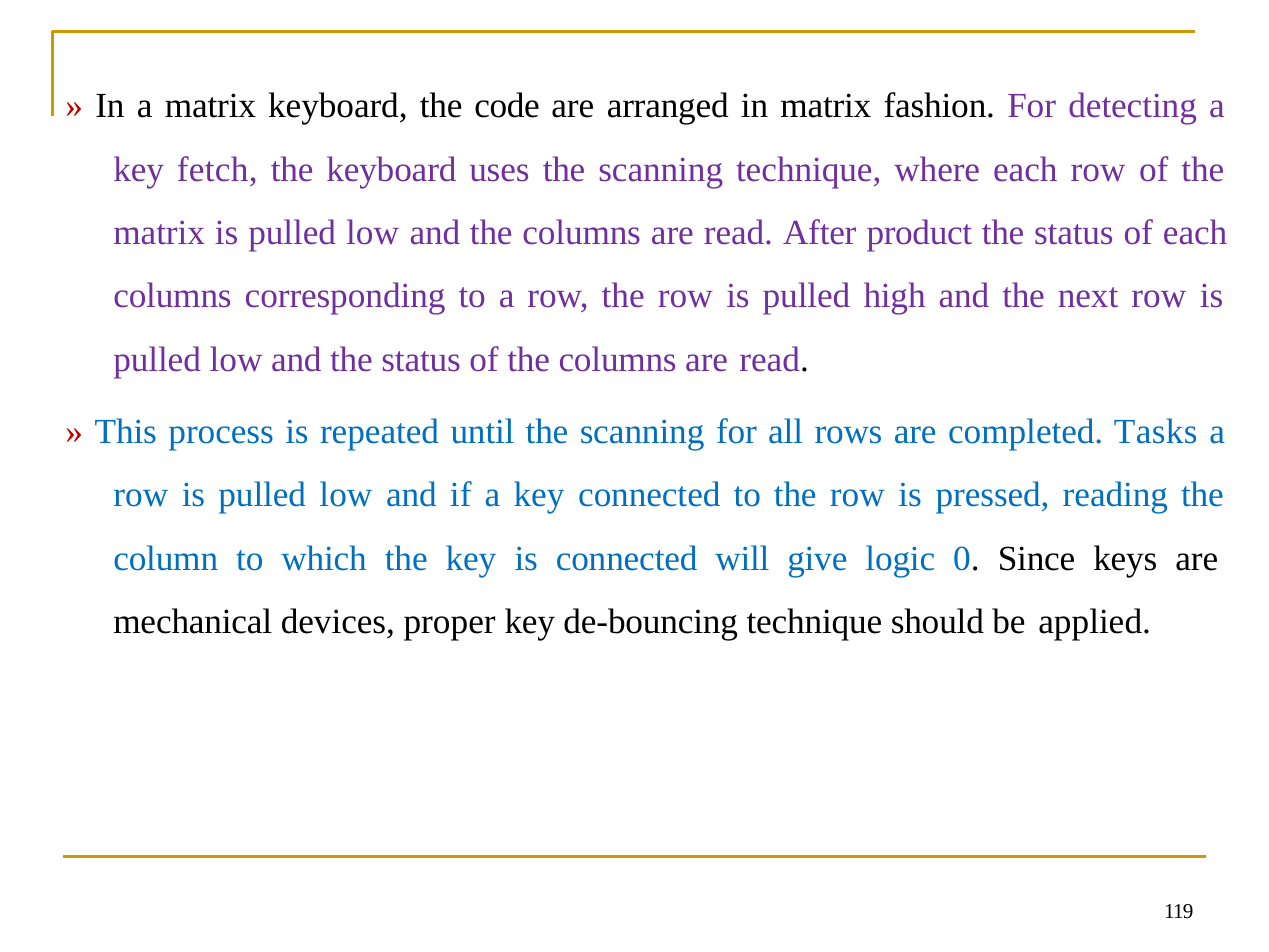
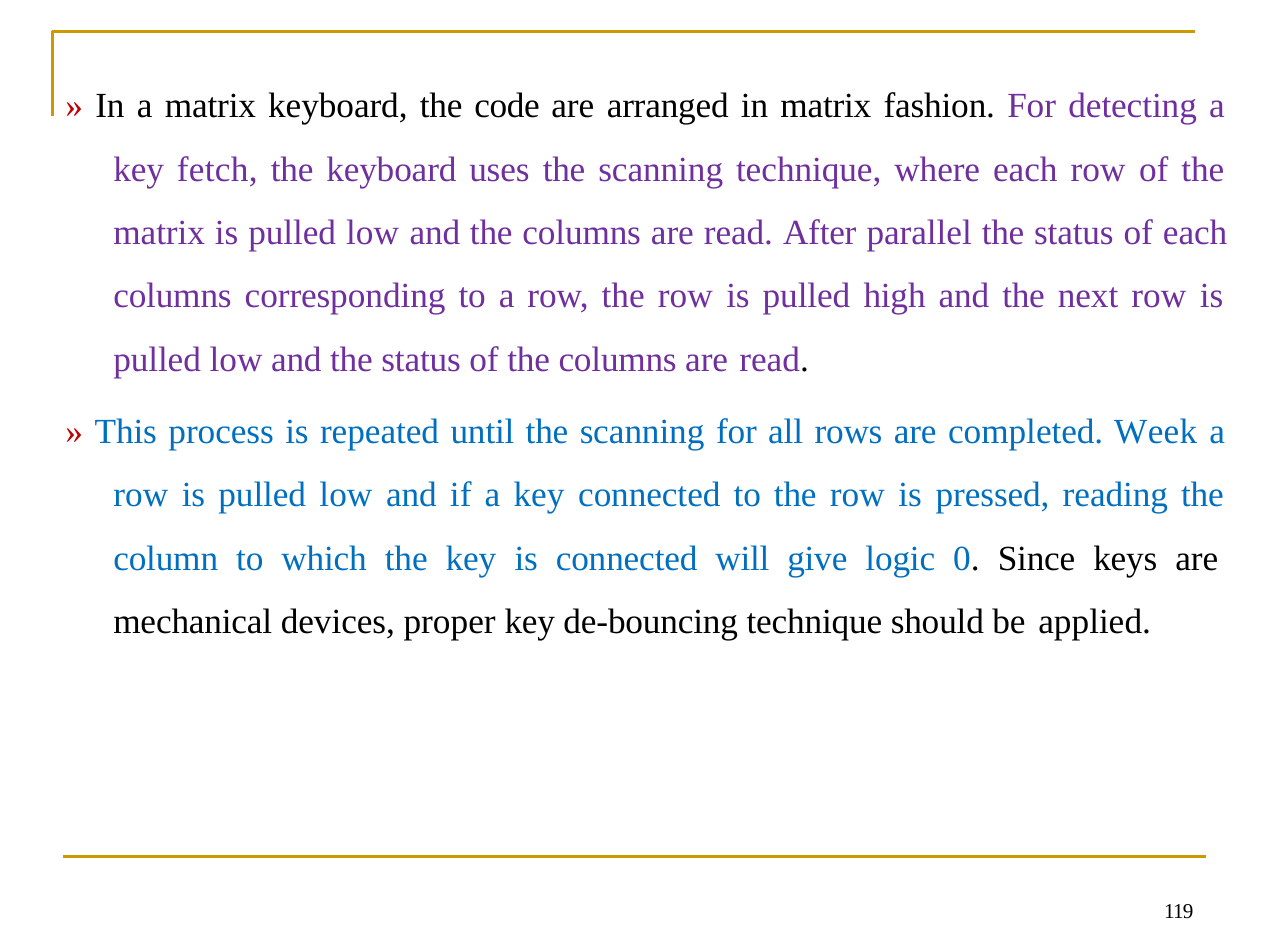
product: product -> parallel
Tasks: Tasks -> Week
